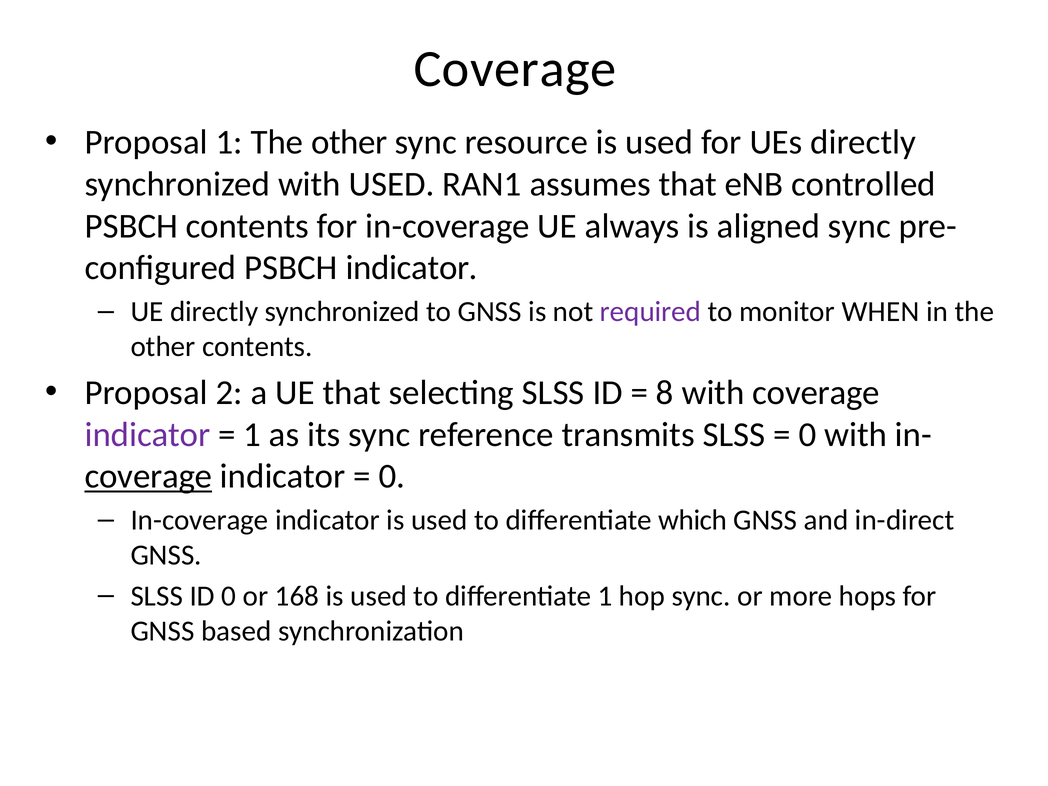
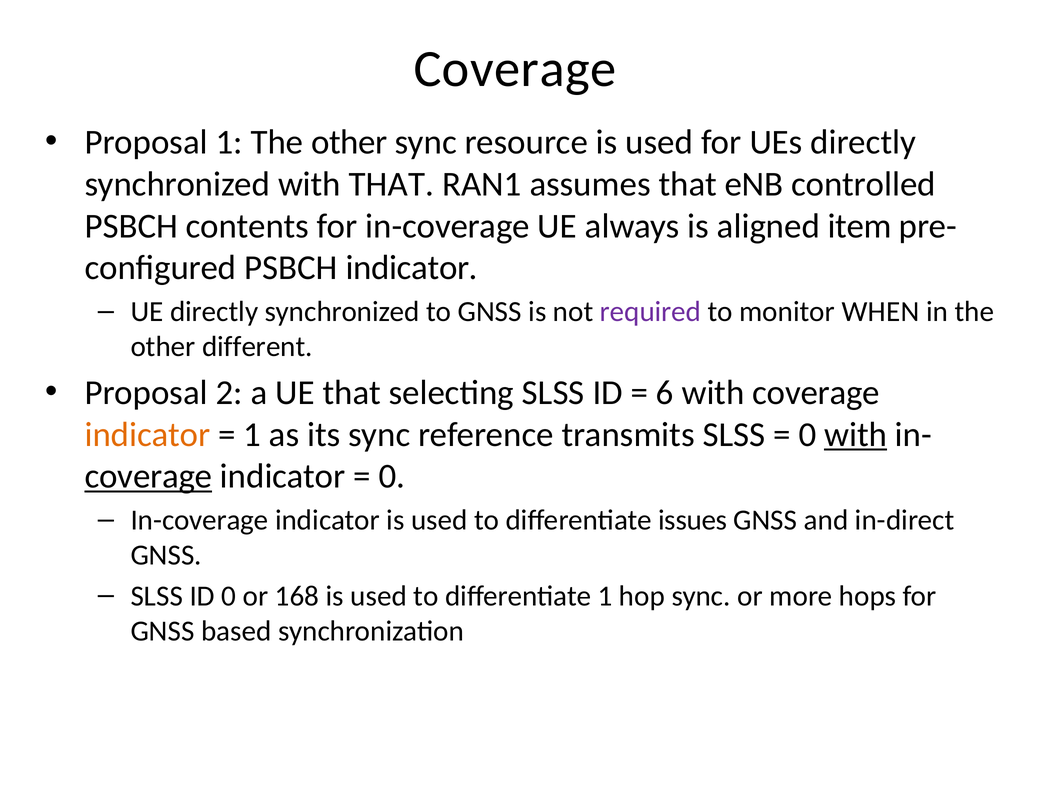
with USED: USED -> THAT
aligned sync: sync -> item
other contents: contents -> different
8: 8 -> 6
indicator at (148, 434) colour: purple -> orange
with at (856, 434) underline: none -> present
which: which -> issues
